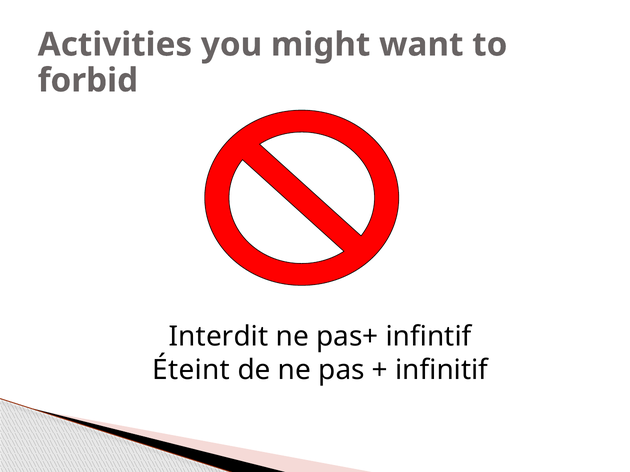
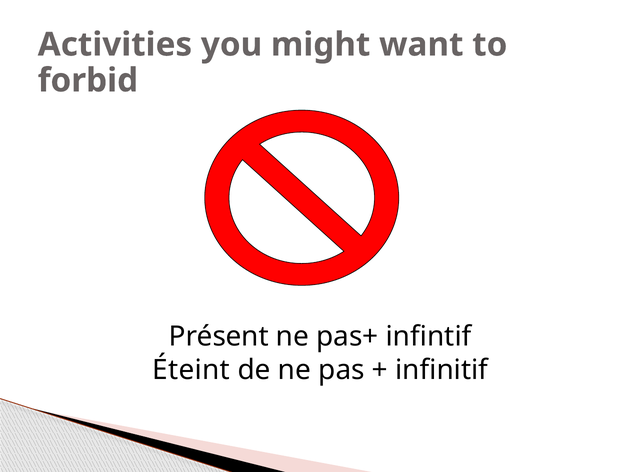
Interdit: Interdit -> Présent
